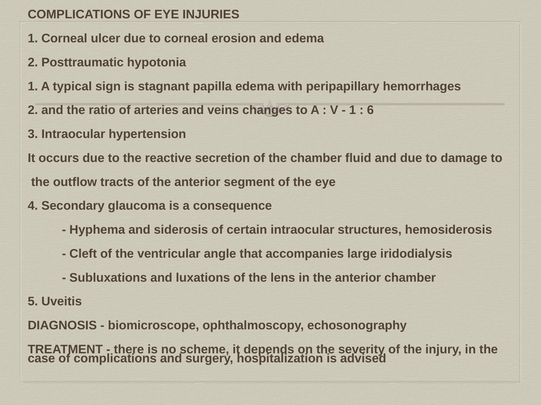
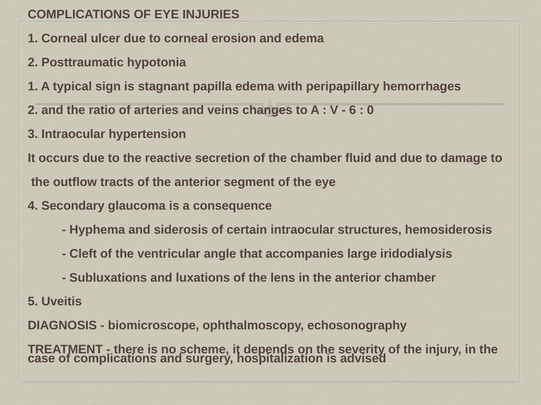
1 at (353, 110): 1 -> 6
6: 6 -> 0
